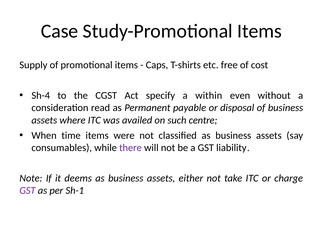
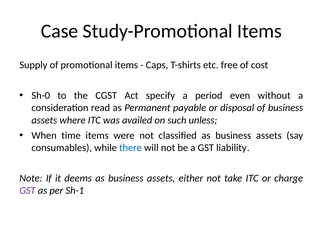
Sh-4: Sh-4 -> Sh-0
within: within -> period
centre: centre -> unless
there colour: purple -> blue
